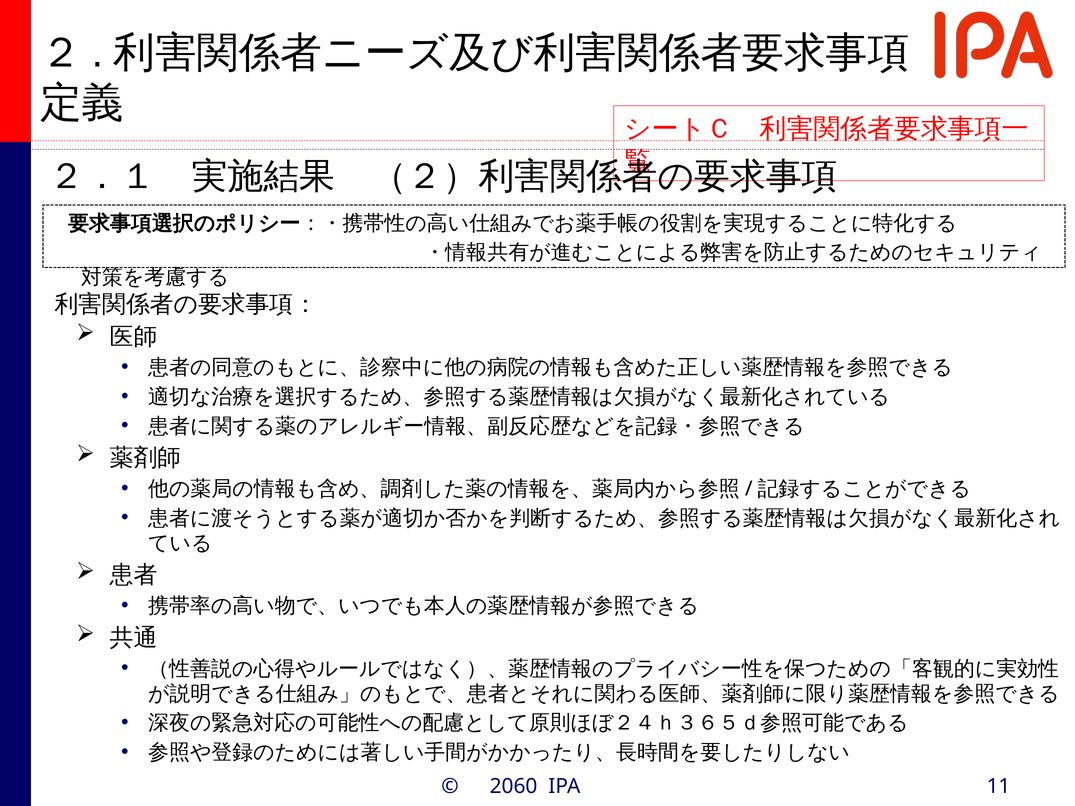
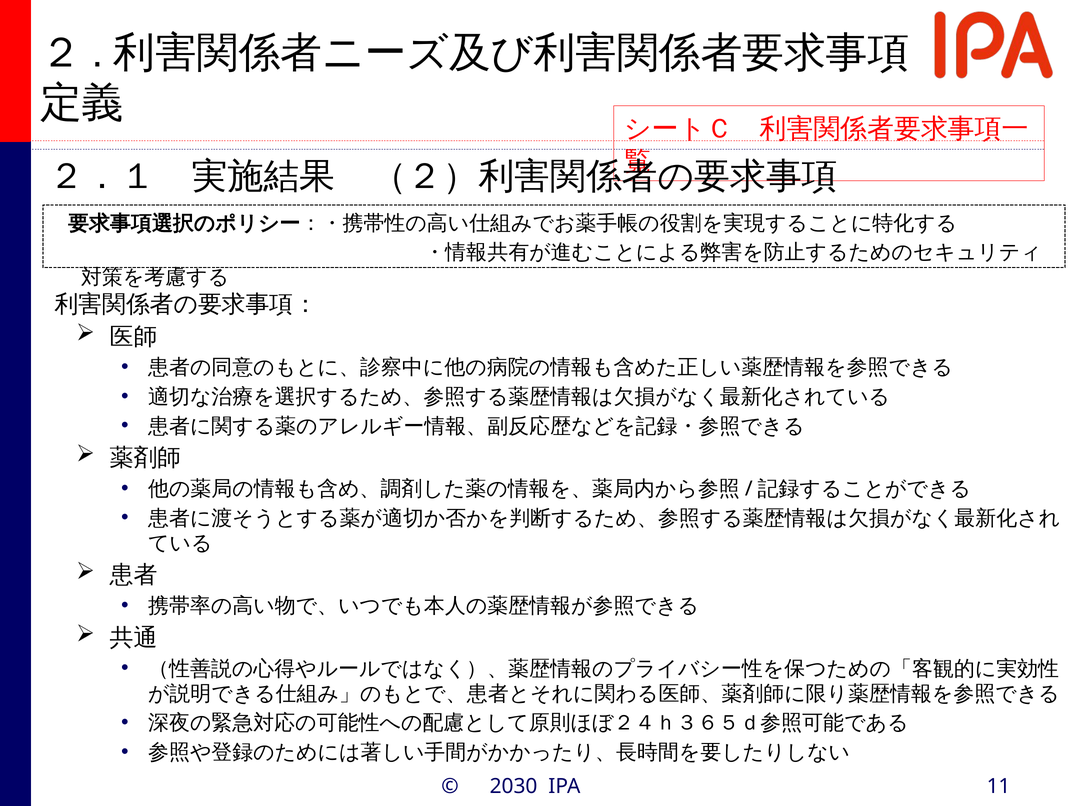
2060: 2060 -> 2030
